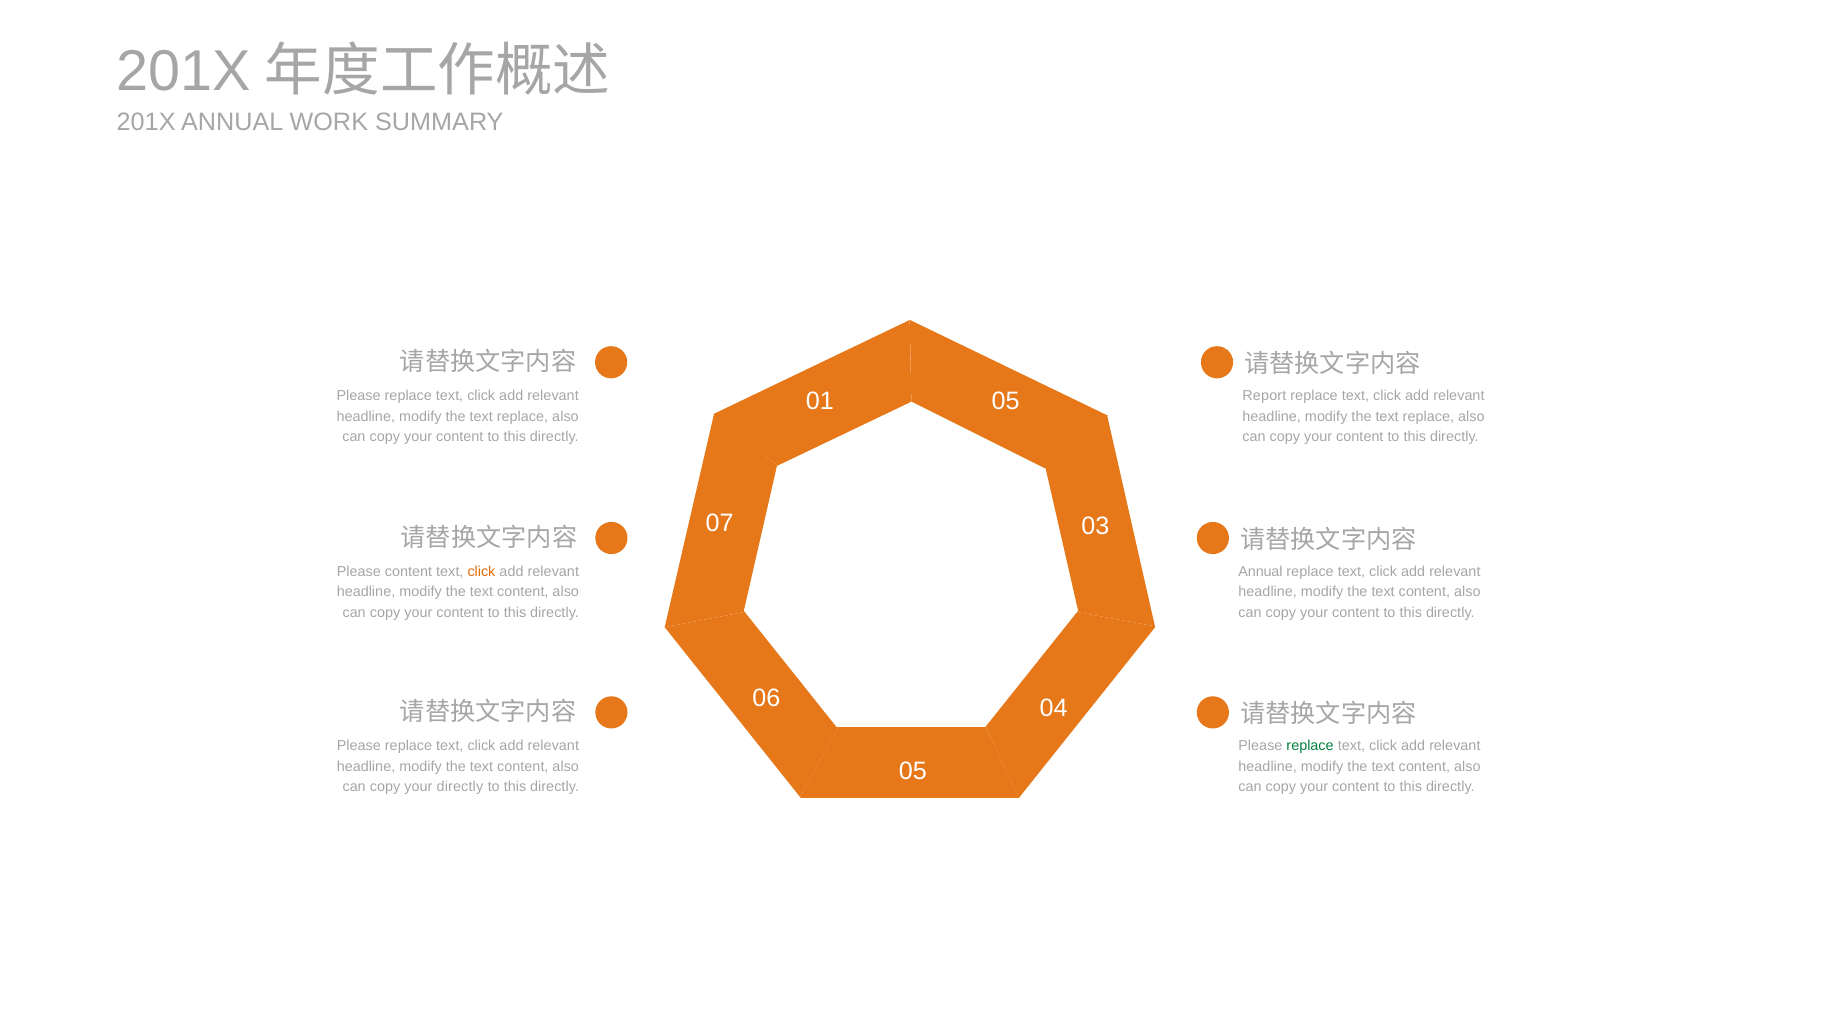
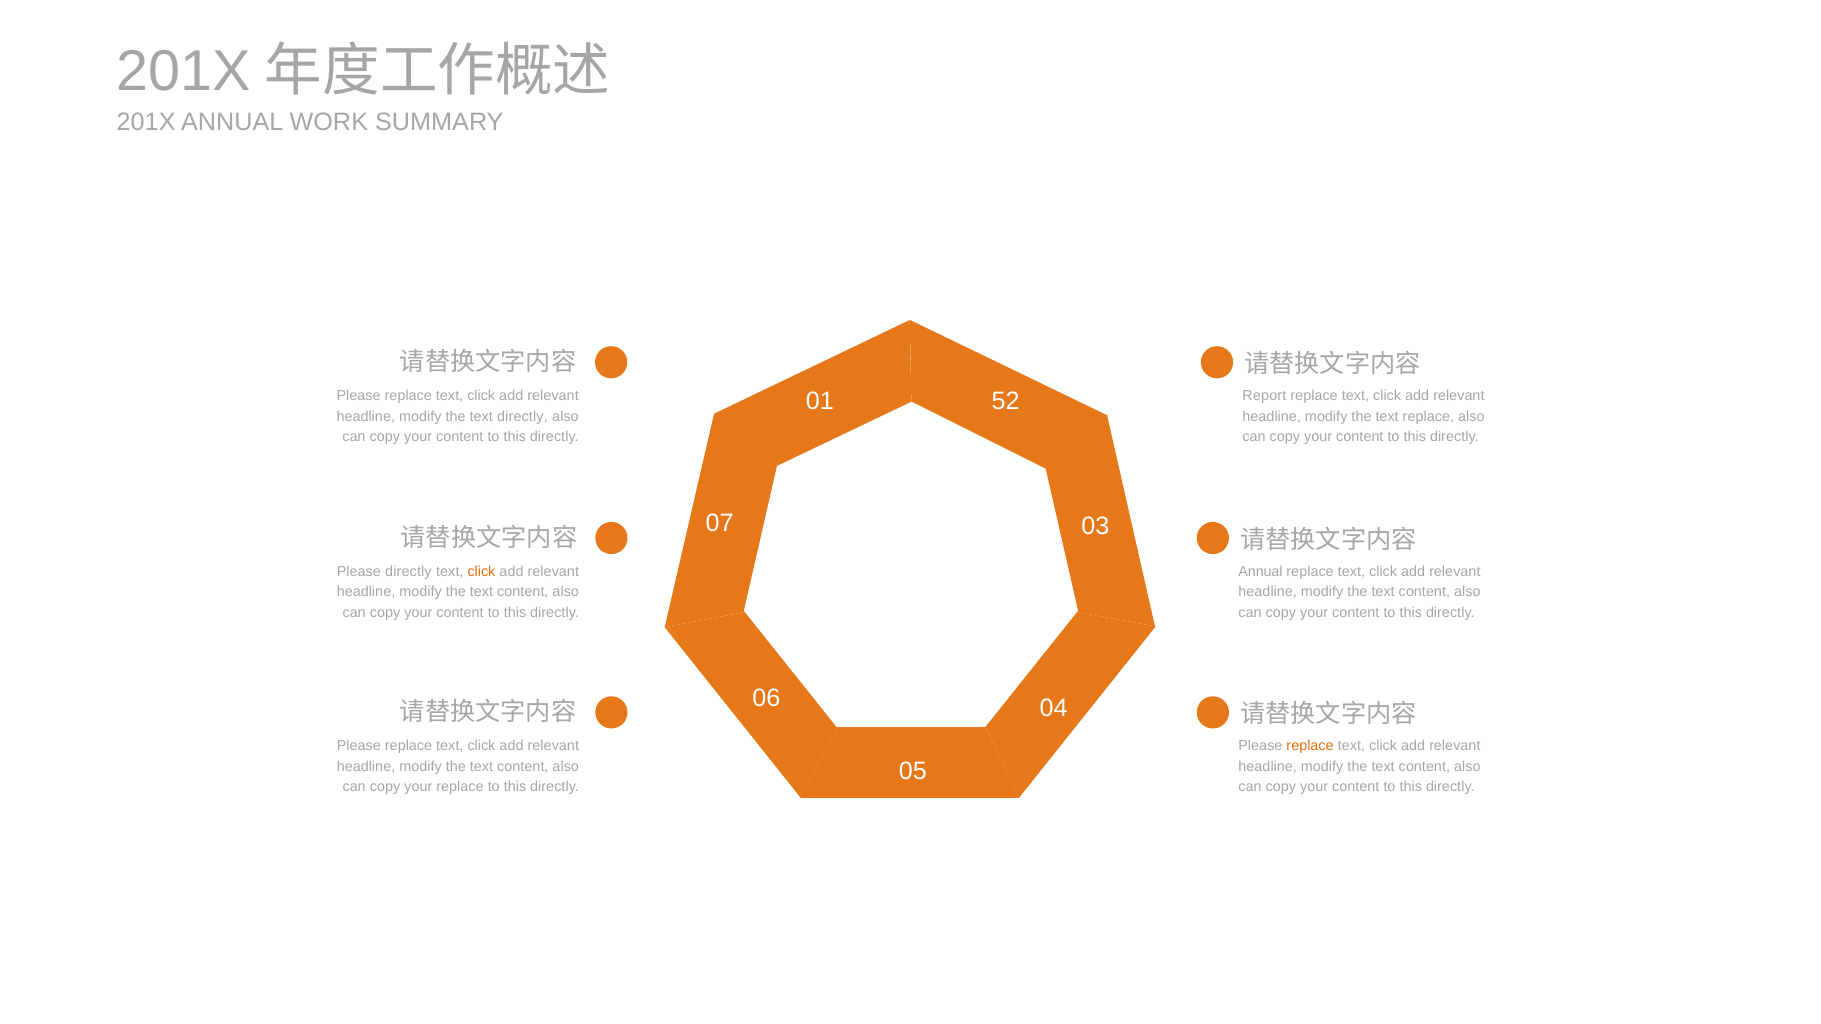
01 05: 05 -> 52
replace at (522, 416): replace -> directly
Please content: content -> directly
replace at (1310, 746) colour: green -> orange
your directly: directly -> replace
